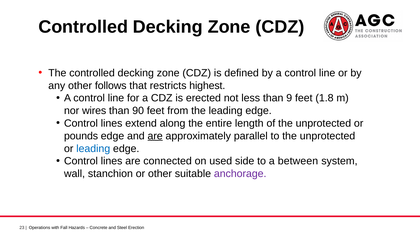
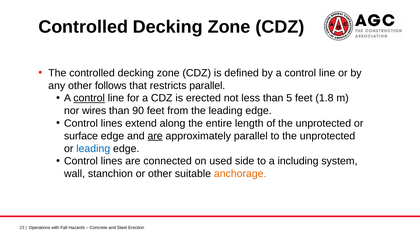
restricts highest: highest -> parallel
control at (89, 98) underline: none -> present
9: 9 -> 5
pounds: pounds -> surface
between: between -> including
anchorage colour: purple -> orange
